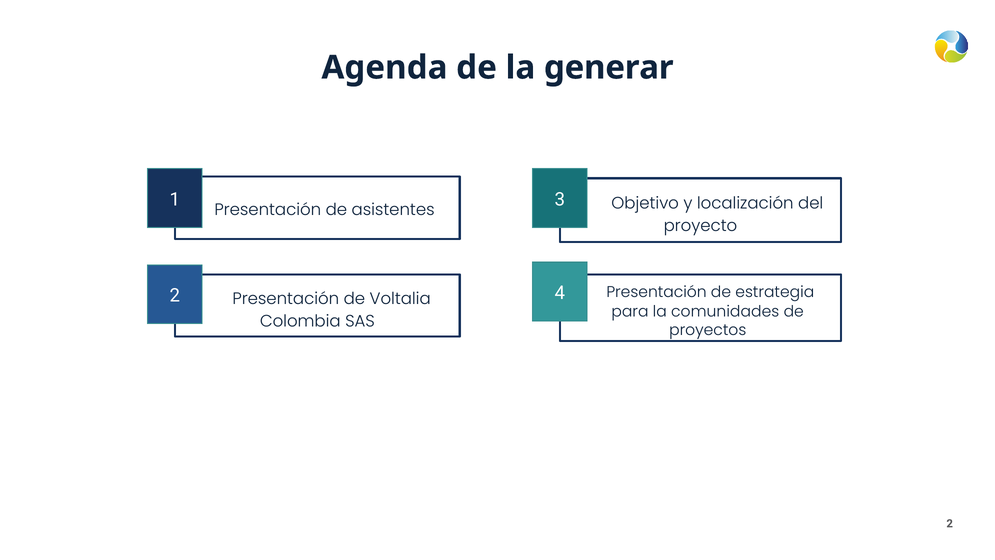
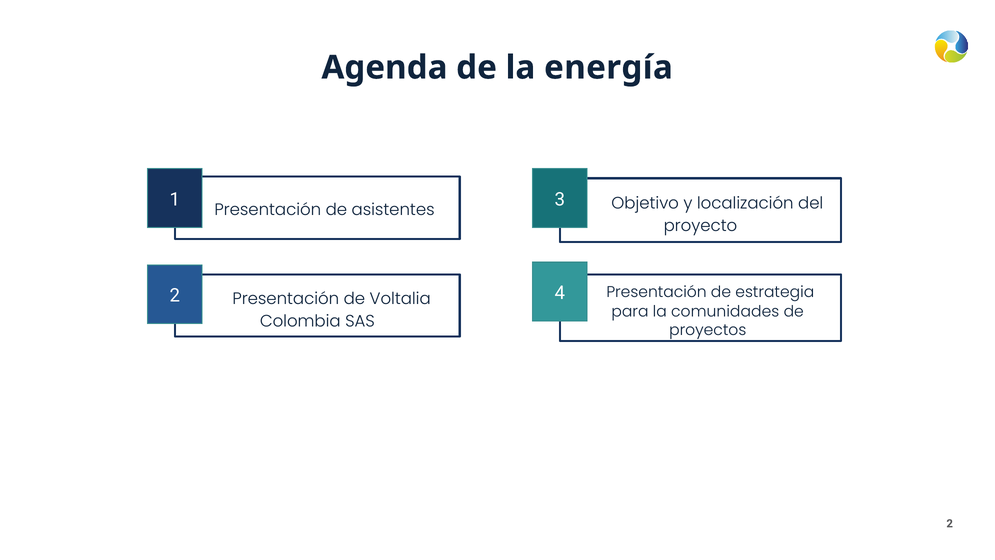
generar: generar -> energía
